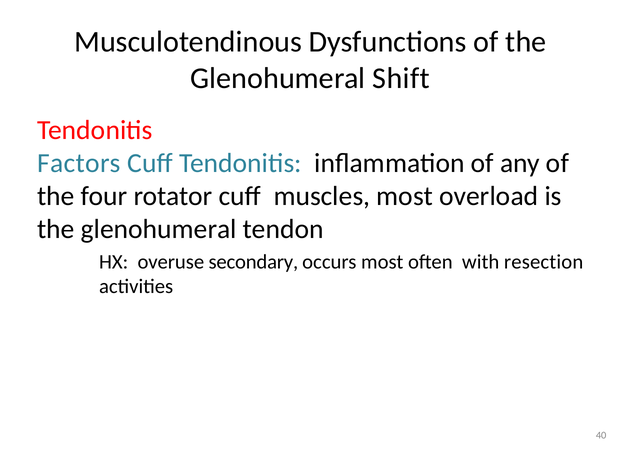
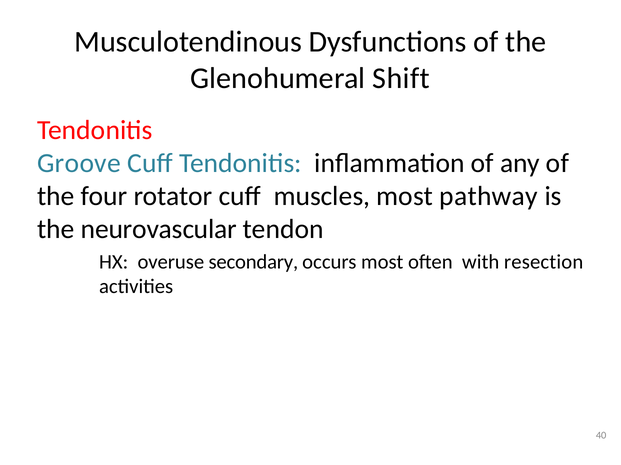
Factors: Factors -> Groove
overload: overload -> pathway
glenohumeral at (159, 230): glenohumeral -> neurovascular
